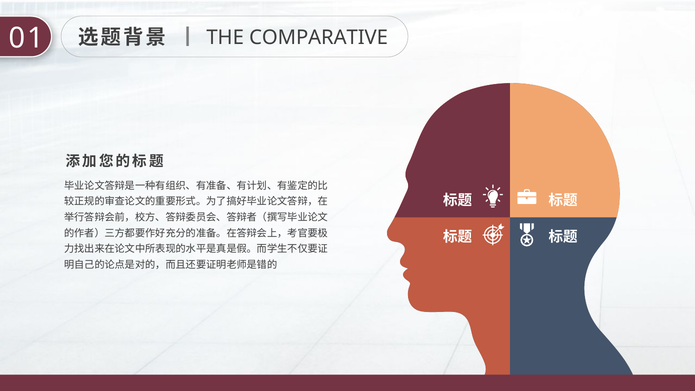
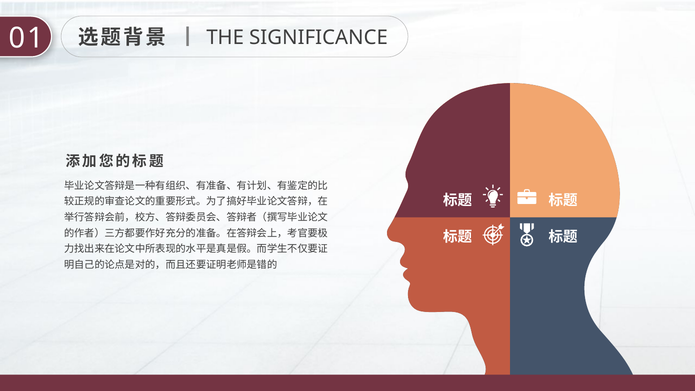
COMPARATIVE: COMPARATIVE -> SIGNIFICANCE
